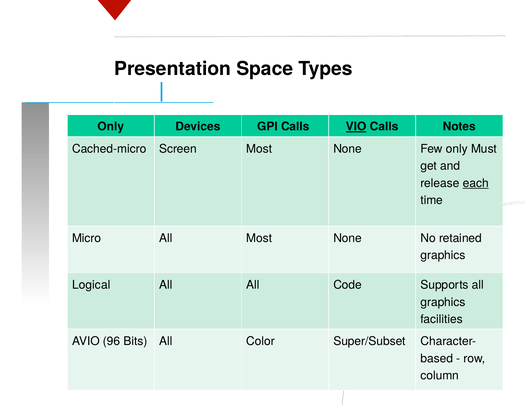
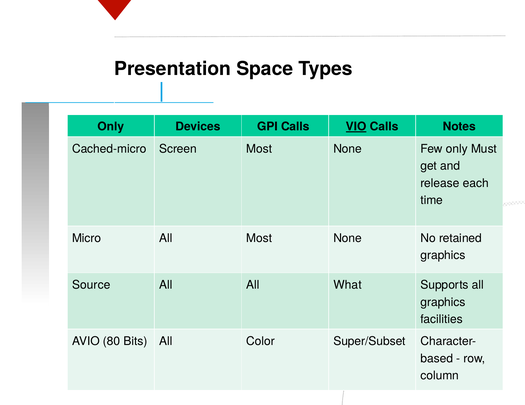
each underline: present -> none
Logical: Logical -> Source
Code: Code -> What
96: 96 -> 80
